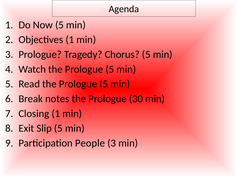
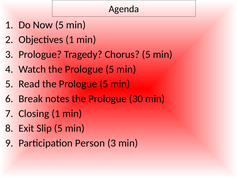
People: People -> Person
